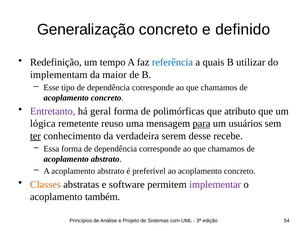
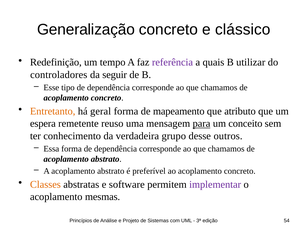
definido: definido -> clássico
referência colour: blue -> purple
implementam: implementam -> controladores
maior: maior -> seguir
Entretanto colour: purple -> orange
polimórficas: polimórficas -> mapeamento
lógica: lógica -> espera
usuários: usuários -> conceito
ter underline: present -> none
serem: serem -> grupo
recebe: recebe -> outros
também: também -> mesmas
